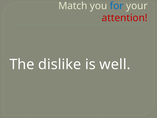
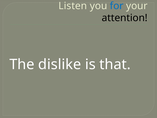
Match: Match -> Listen
attention colour: red -> black
well: well -> that
